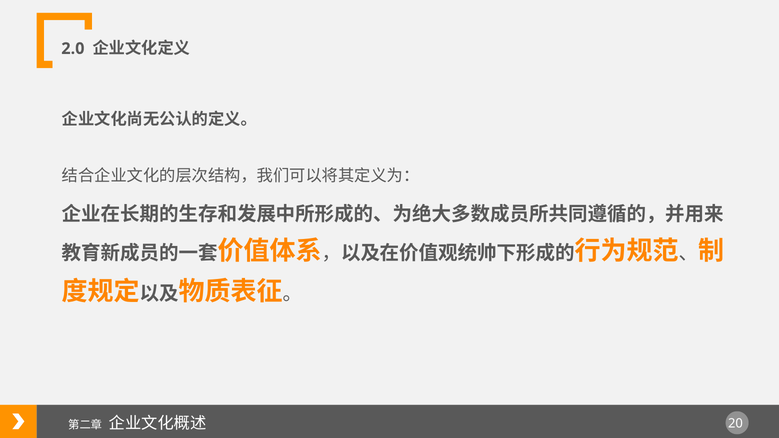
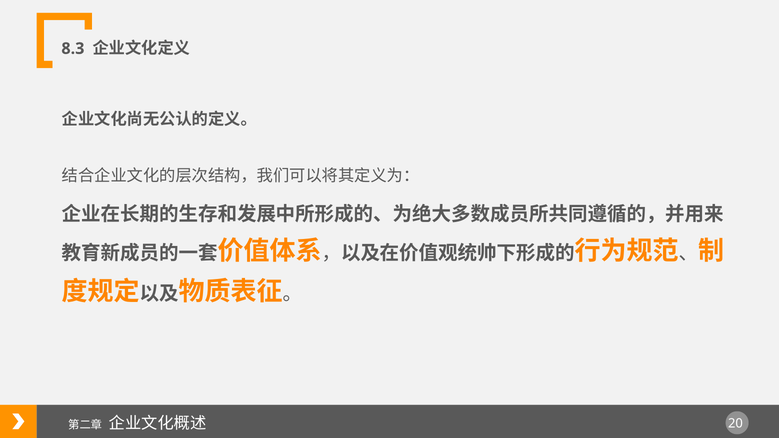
2.0: 2.0 -> 8.3
